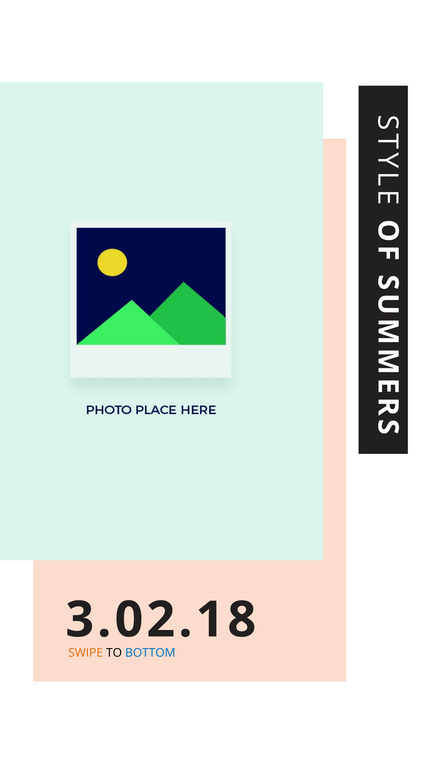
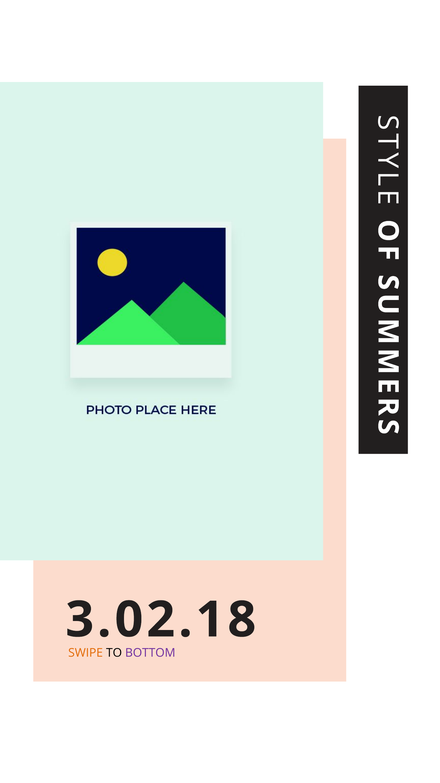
BOTTOM colour: blue -> purple
